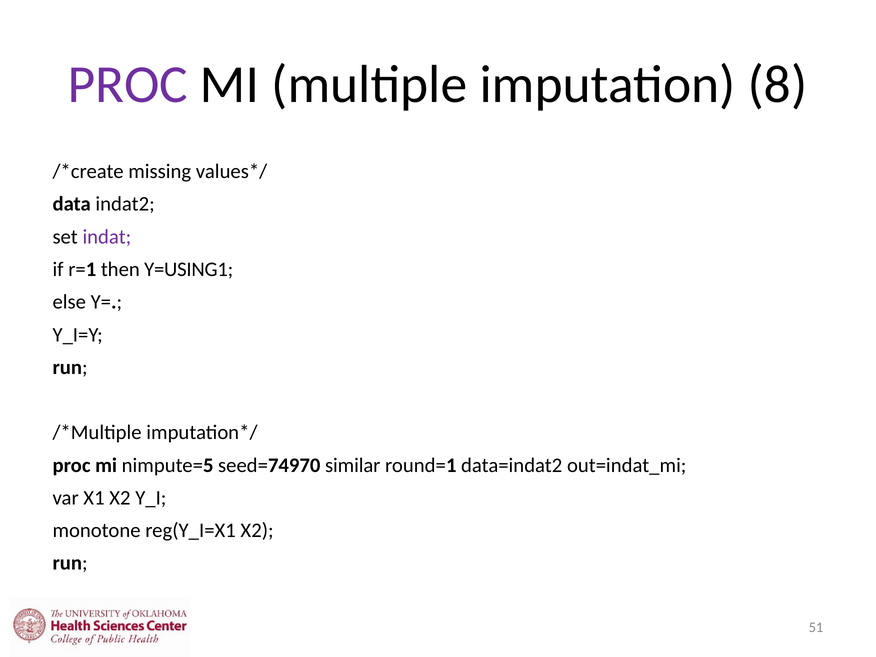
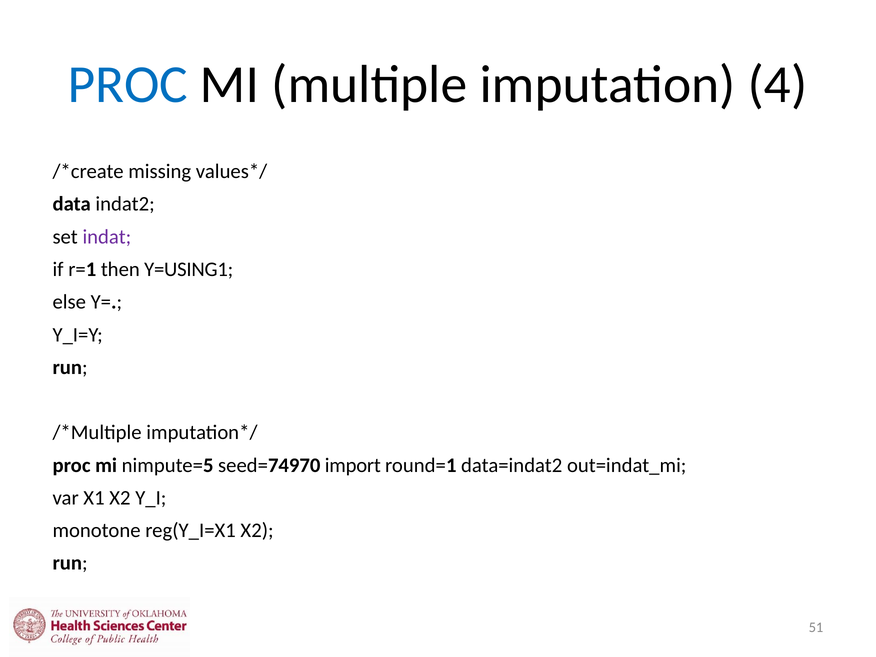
PROC at (128, 85) colour: purple -> blue
8: 8 -> 4
similar: similar -> import
